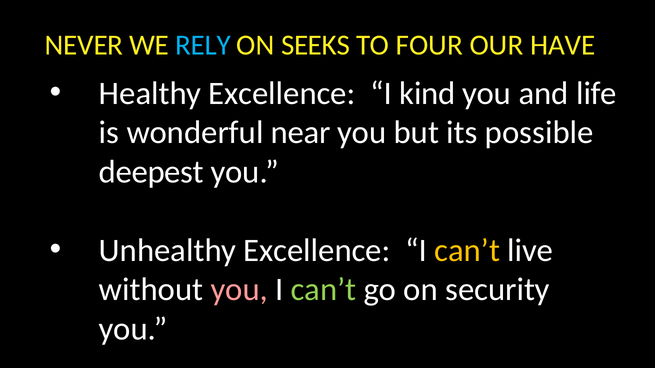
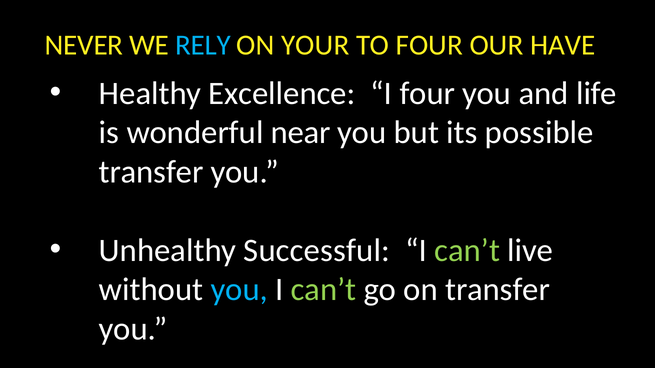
SEEKS: SEEKS -> YOUR
I kind: kind -> four
deepest at (151, 172): deepest -> transfer
Unhealthy Excellence: Excellence -> Successful
can’t at (467, 251) colour: yellow -> light green
you at (239, 290) colour: pink -> light blue
on security: security -> transfer
